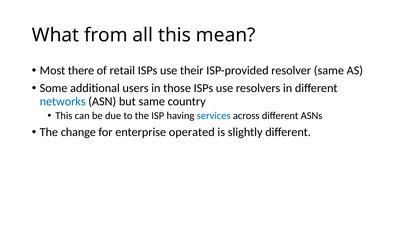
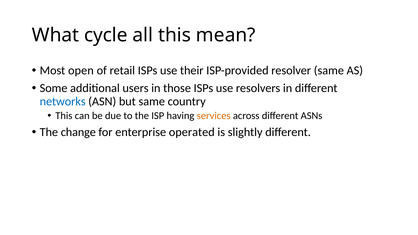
from: from -> cycle
there: there -> open
services colour: blue -> orange
